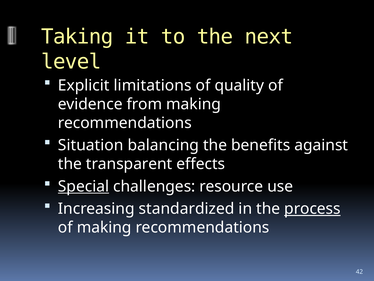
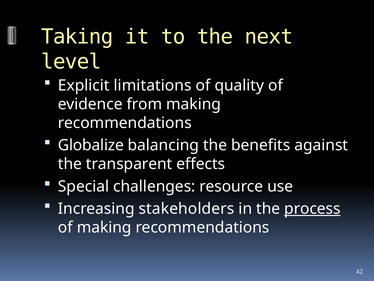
Situation: Situation -> Globalize
Special underline: present -> none
standardized: standardized -> stakeholders
